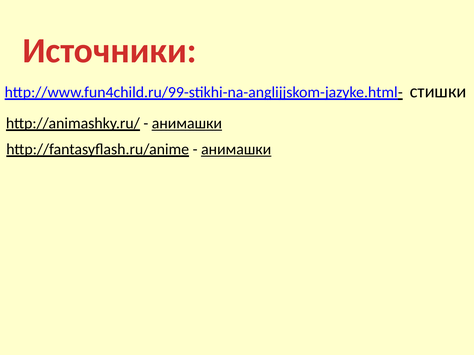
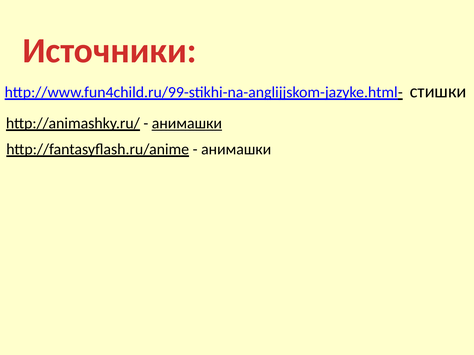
анимашки at (236, 150) underline: present -> none
